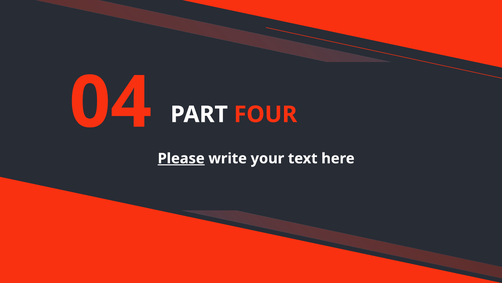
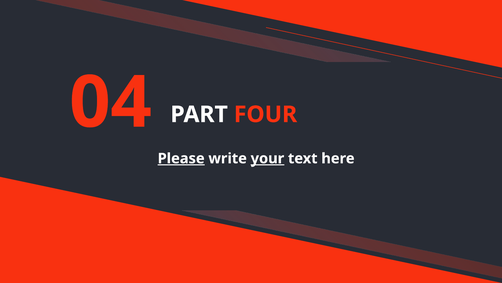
your underline: none -> present
